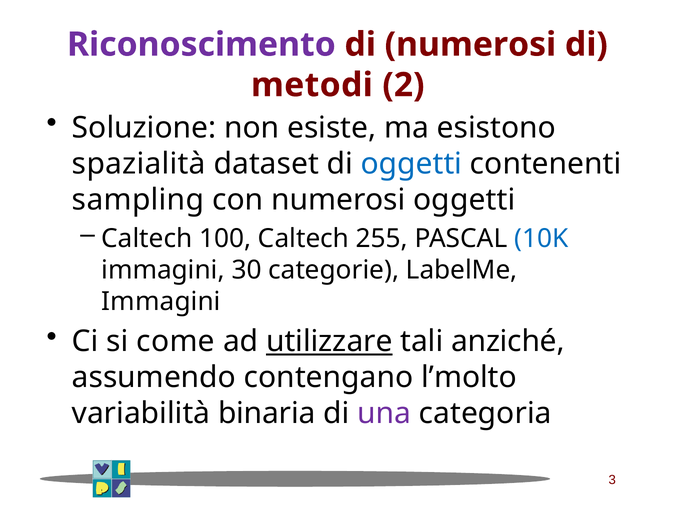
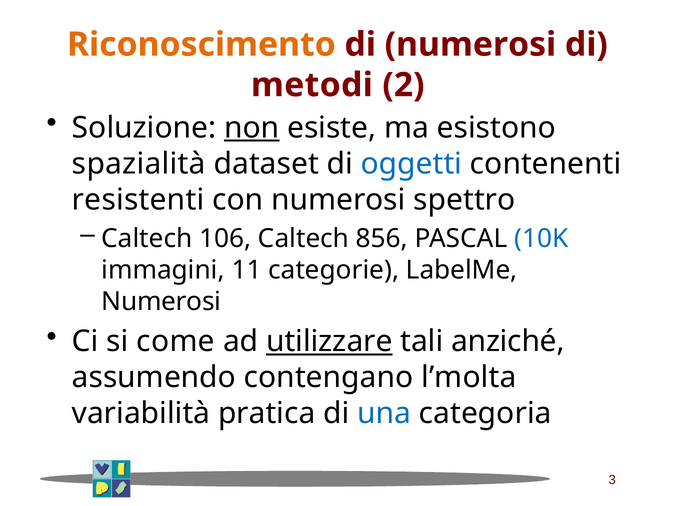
Riconoscimento colour: purple -> orange
non underline: none -> present
sampling: sampling -> resistenti
numerosi oggetti: oggetti -> spettro
100: 100 -> 106
255: 255 -> 856
30: 30 -> 11
Immagini at (161, 302): Immagini -> Numerosi
l’molto: l’molto -> l’molta
binaria: binaria -> pratica
una colour: purple -> blue
